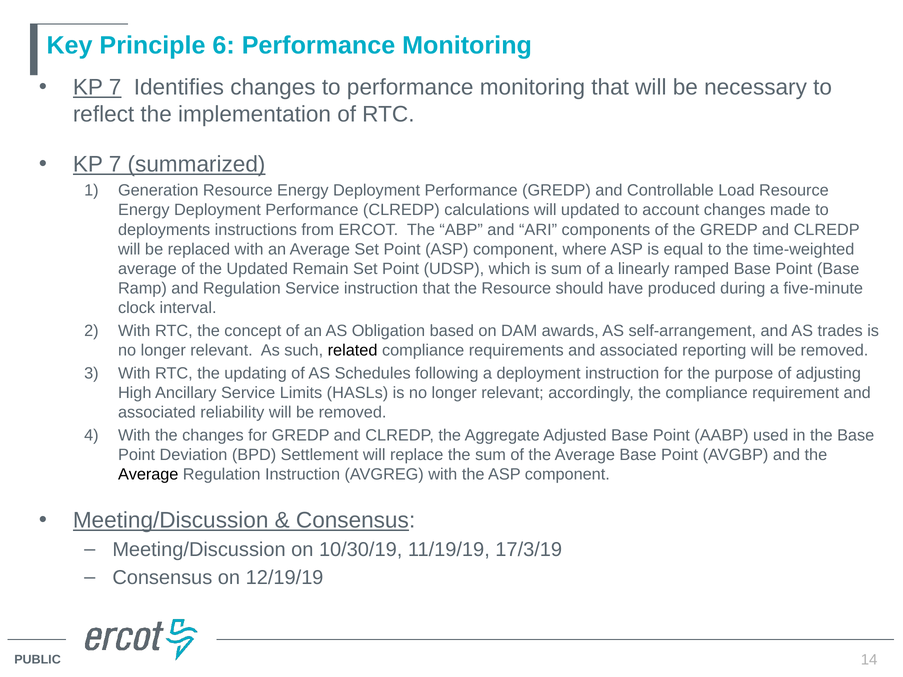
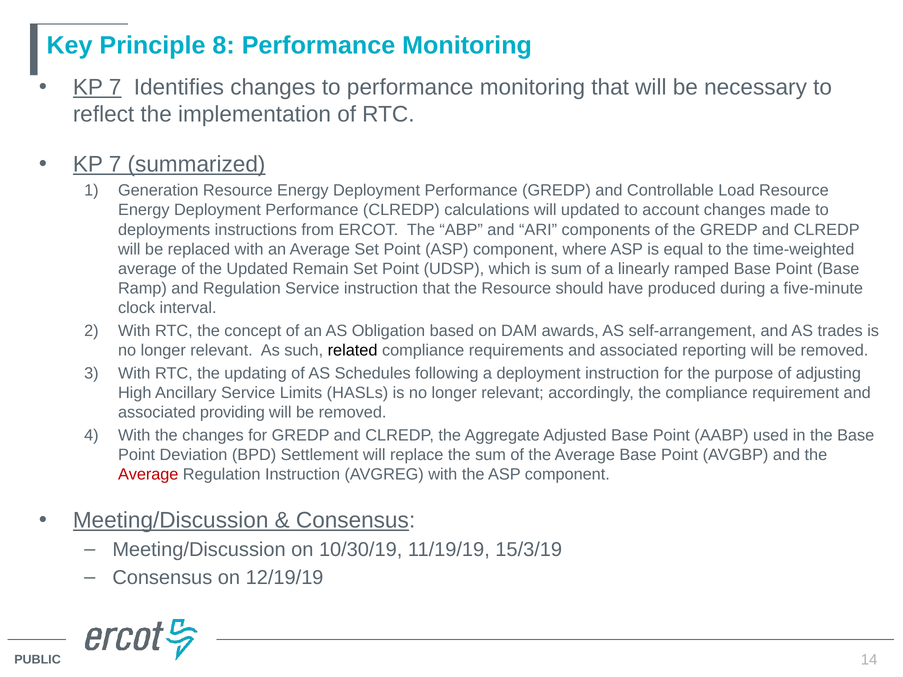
6: 6 -> 8
reliability: reliability -> providing
Average at (148, 475) colour: black -> red
17/3/19: 17/3/19 -> 15/3/19
